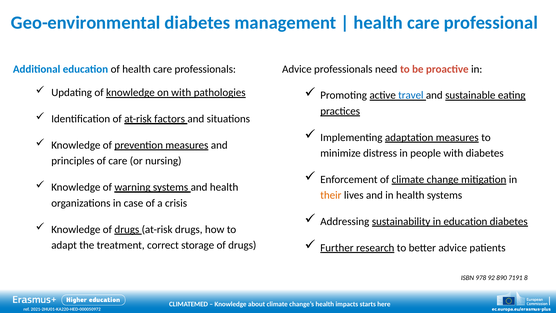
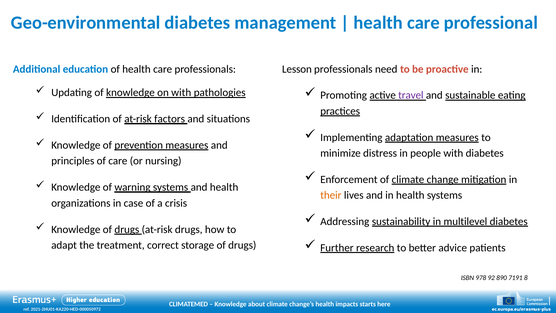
Advice at (297, 69): Advice -> Lesson
travel colour: blue -> purple
in education: education -> multilevel
